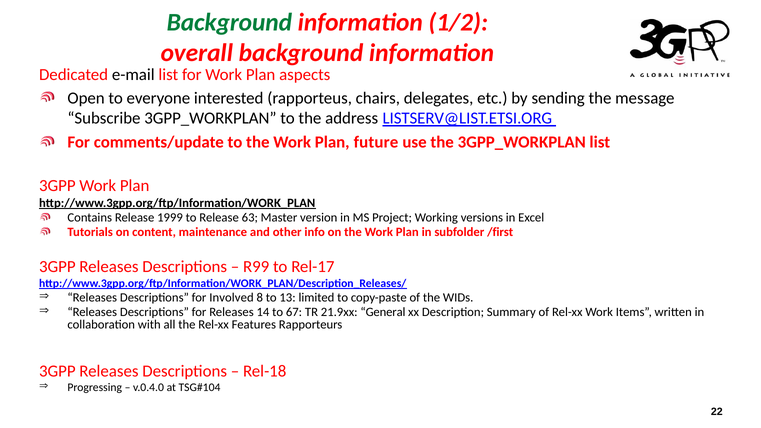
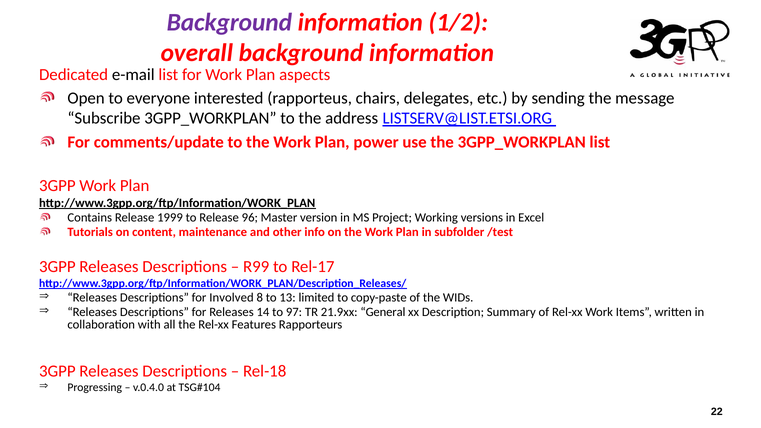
Background at (229, 22) colour: green -> purple
future: future -> power
63: 63 -> 96
/first: /first -> /test
67: 67 -> 97
